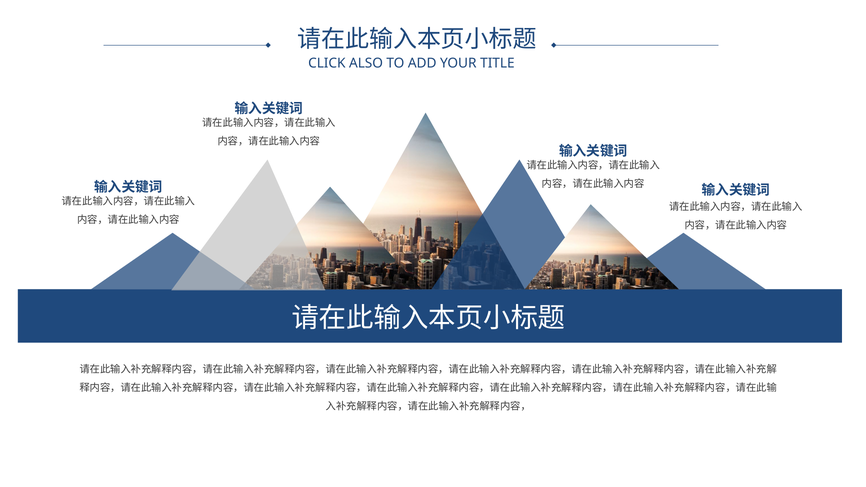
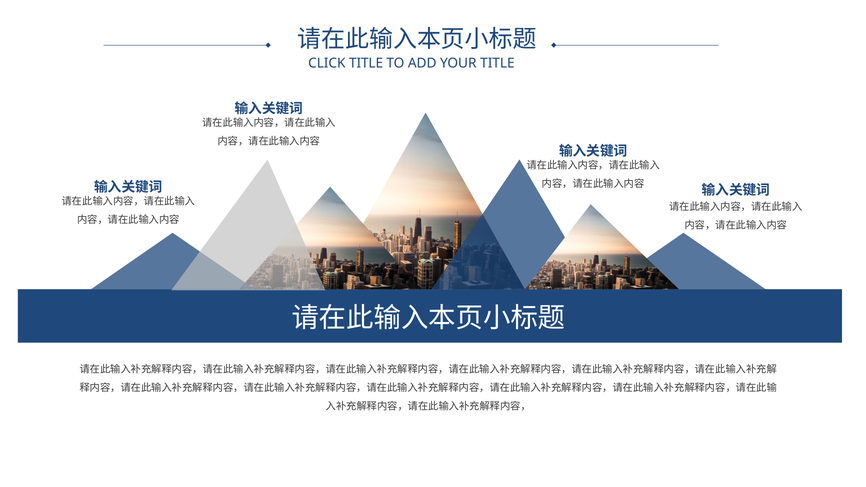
CLICK ALSO: ALSO -> TITLE
